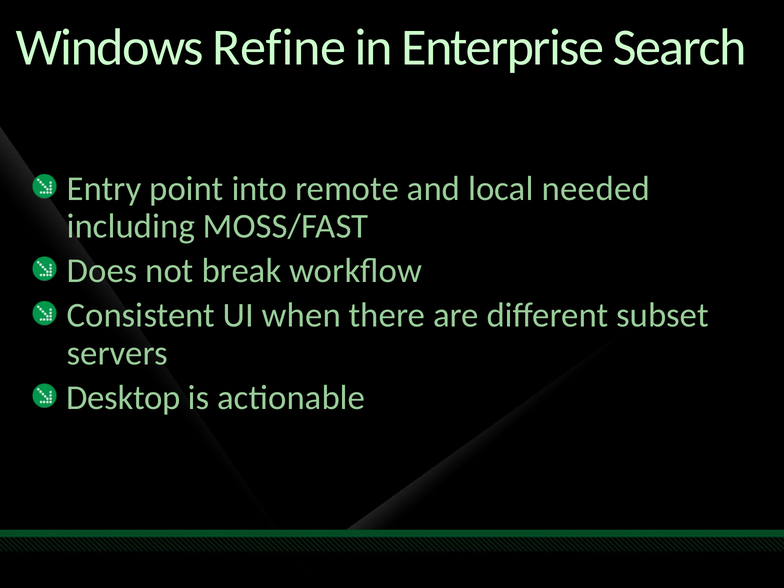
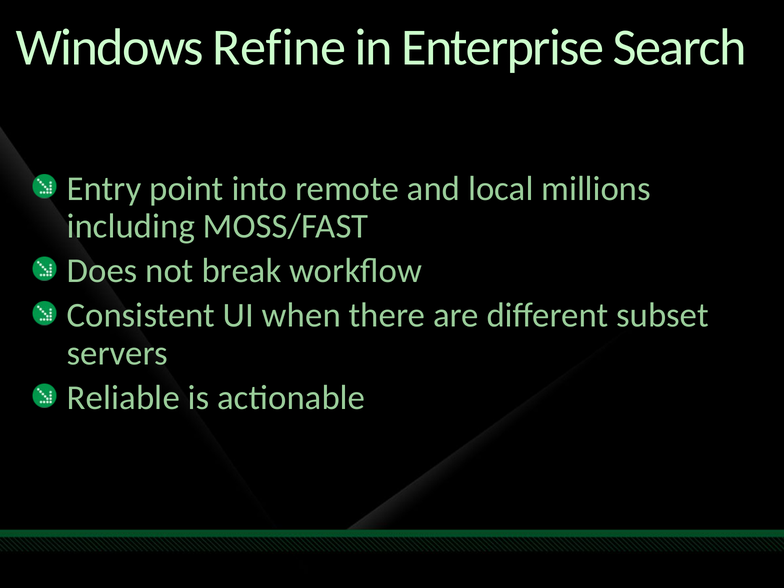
needed: needed -> millions
Desktop: Desktop -> Reliable
